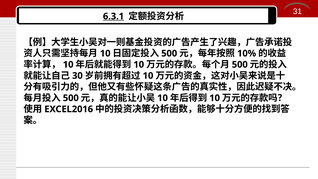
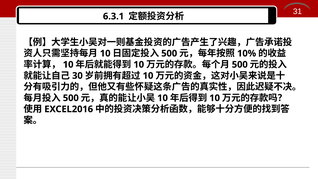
6.3.1 underline: present -> none
